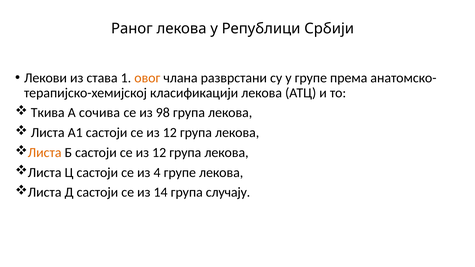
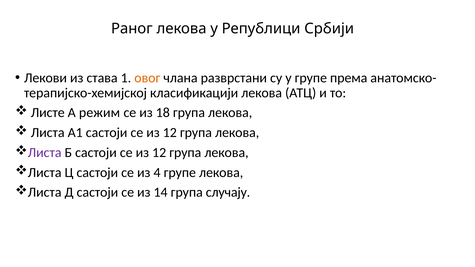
Ткива: Ткива -> Листе
сочива: сочива -> режим
98: 98 -> 18
Листа at (45, 153) colour: orange -> purple
